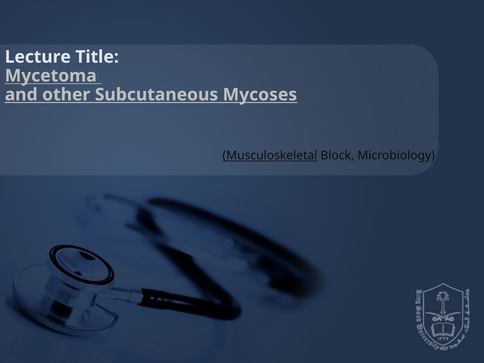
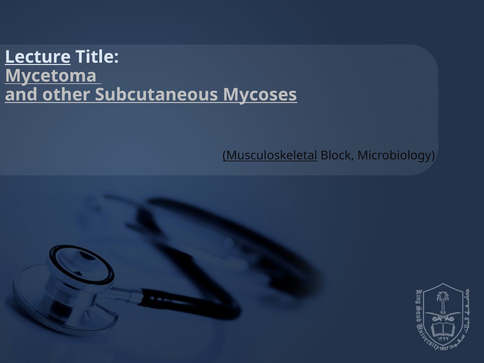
Lecture underline: none -> present
